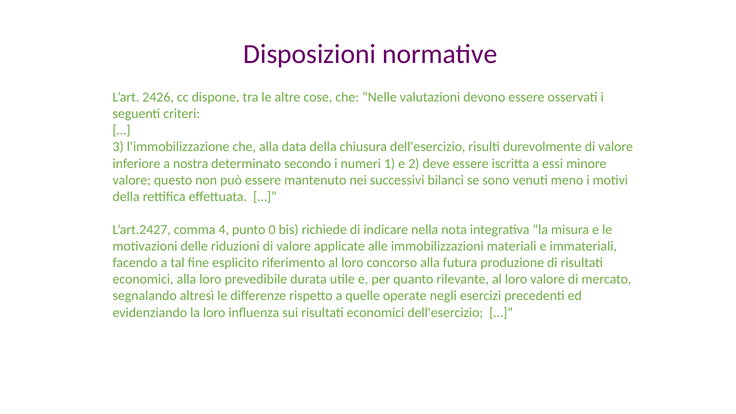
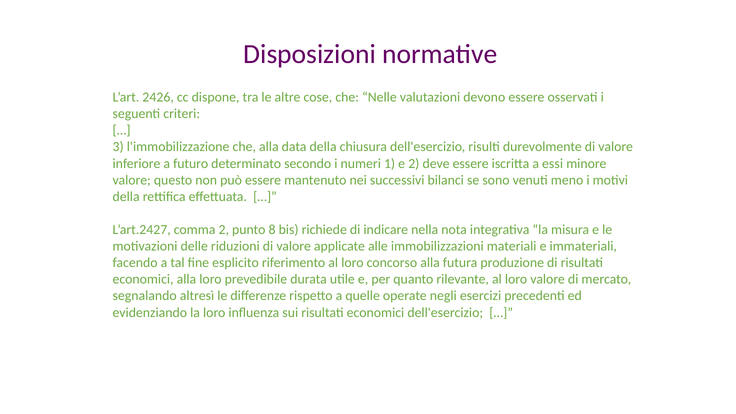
nostra: nostra -> futuro
comma 4: 4 -> 2
0: 0 -> 8
